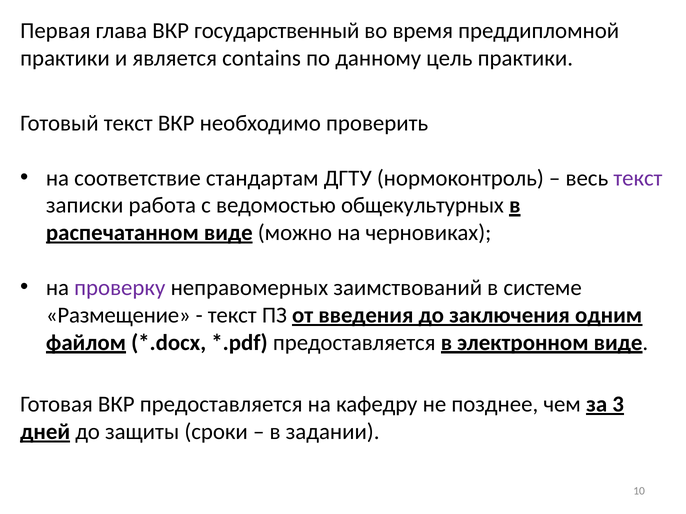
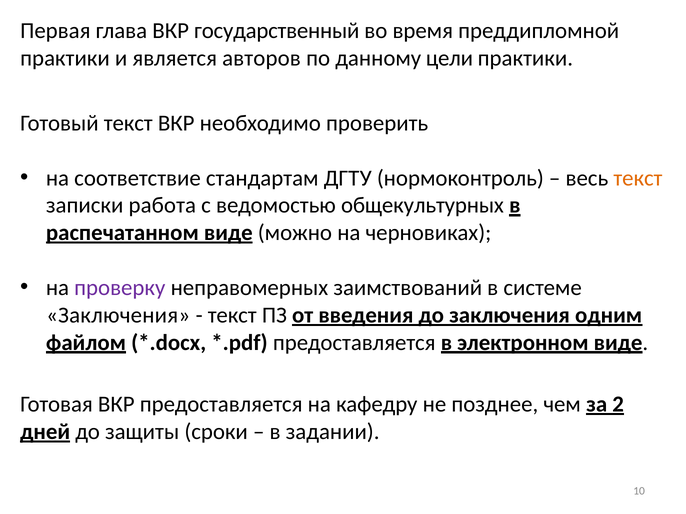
contains: contains -> авторов
цель: цель -> цели
текст at (638, 178) colour: purple -> orange
Размещение at (118, 315): Размещение -> Заключения
3: 3 -> 2
